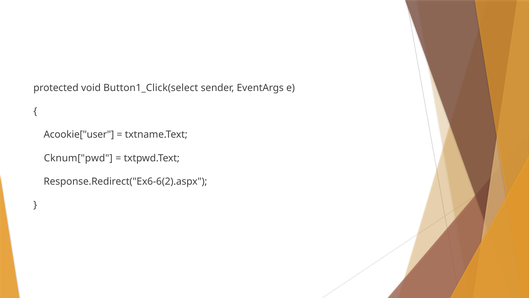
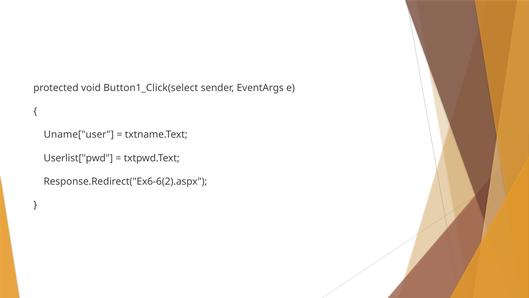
Acookie["user: Acookie["user -> Uname["user
Cknum["pwd: Cknum["pwd -> Userlist["pwd
